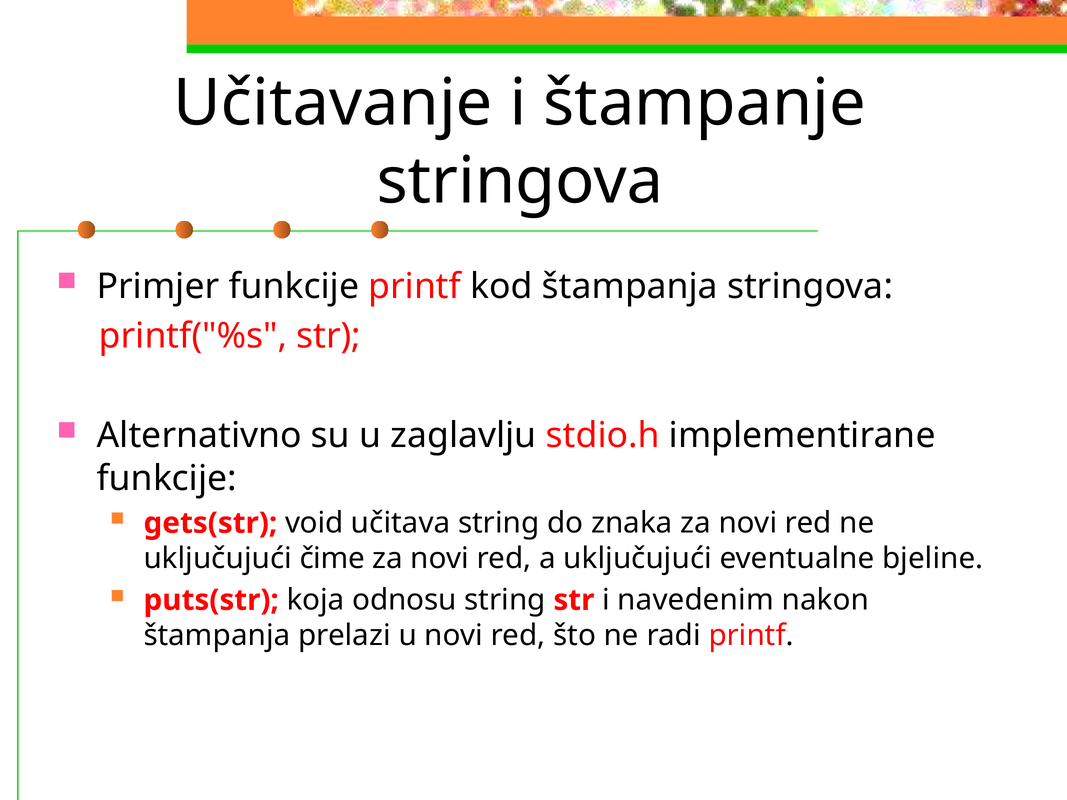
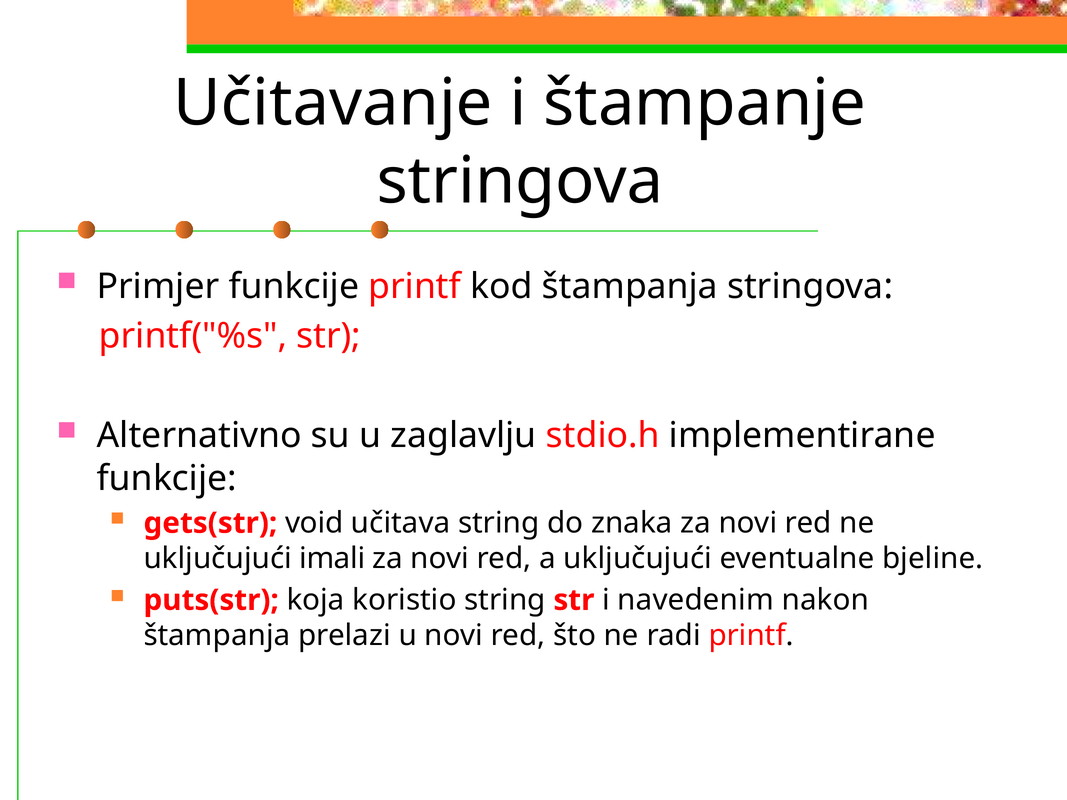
čime: čime -> imali
odnosu: odnosu -> koristio
